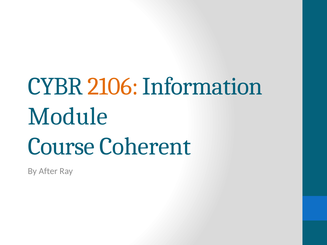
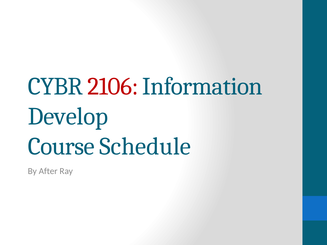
2106 colour: orange -> red
Module: Module -> Develop
Coherent: Coherent -> Schedule
